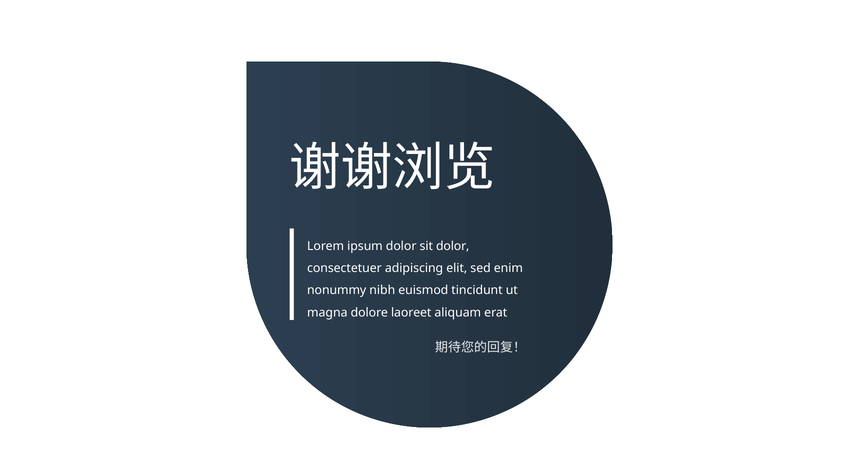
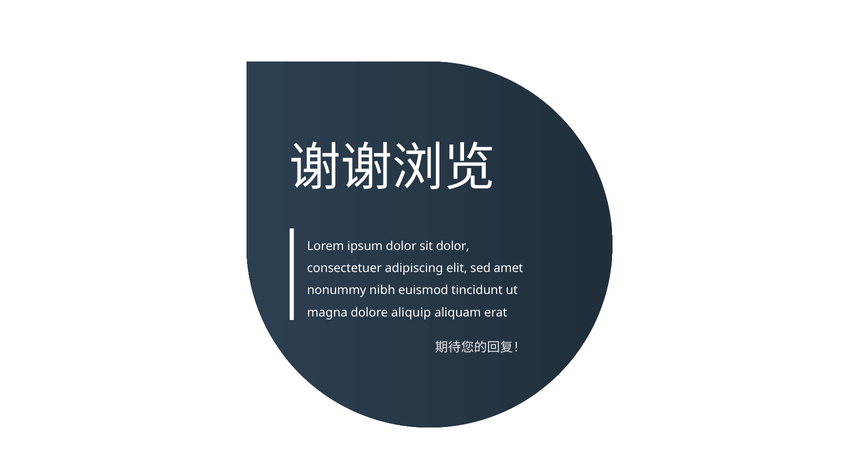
enim: enim -> amet
laoreet: laoreet -> aliquip
